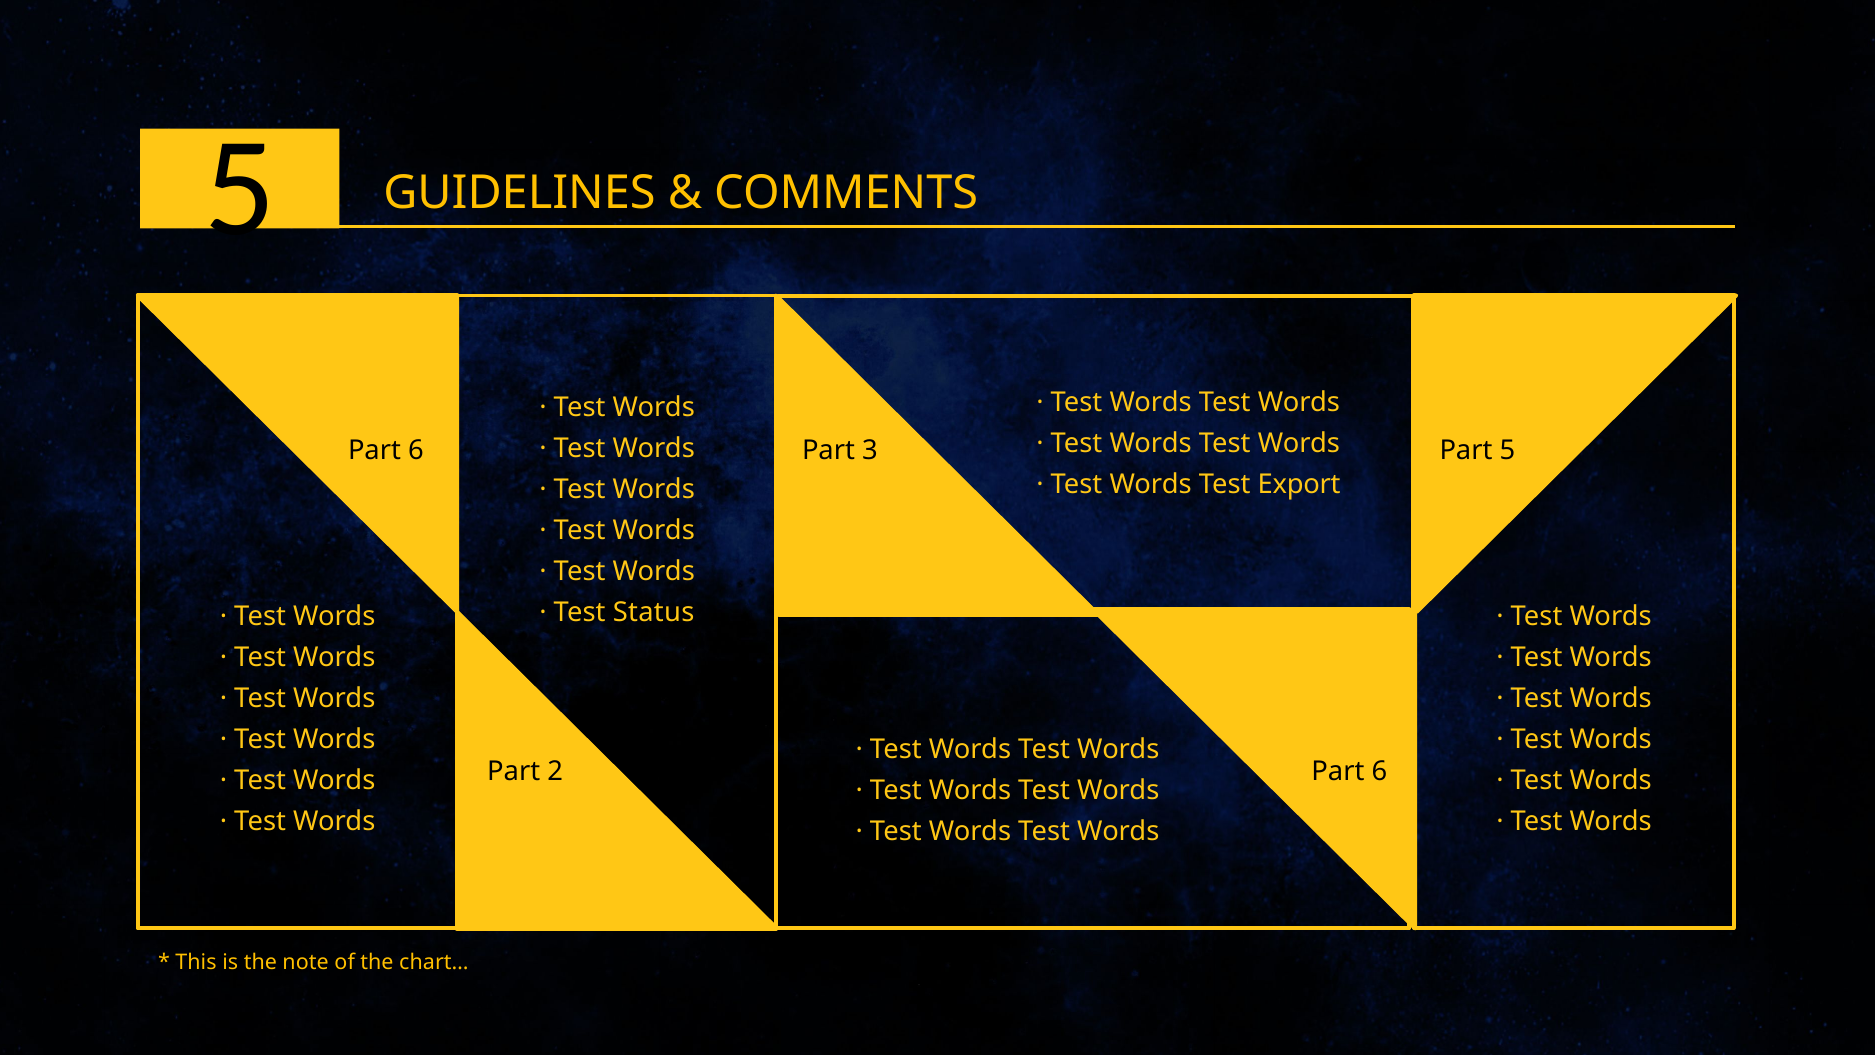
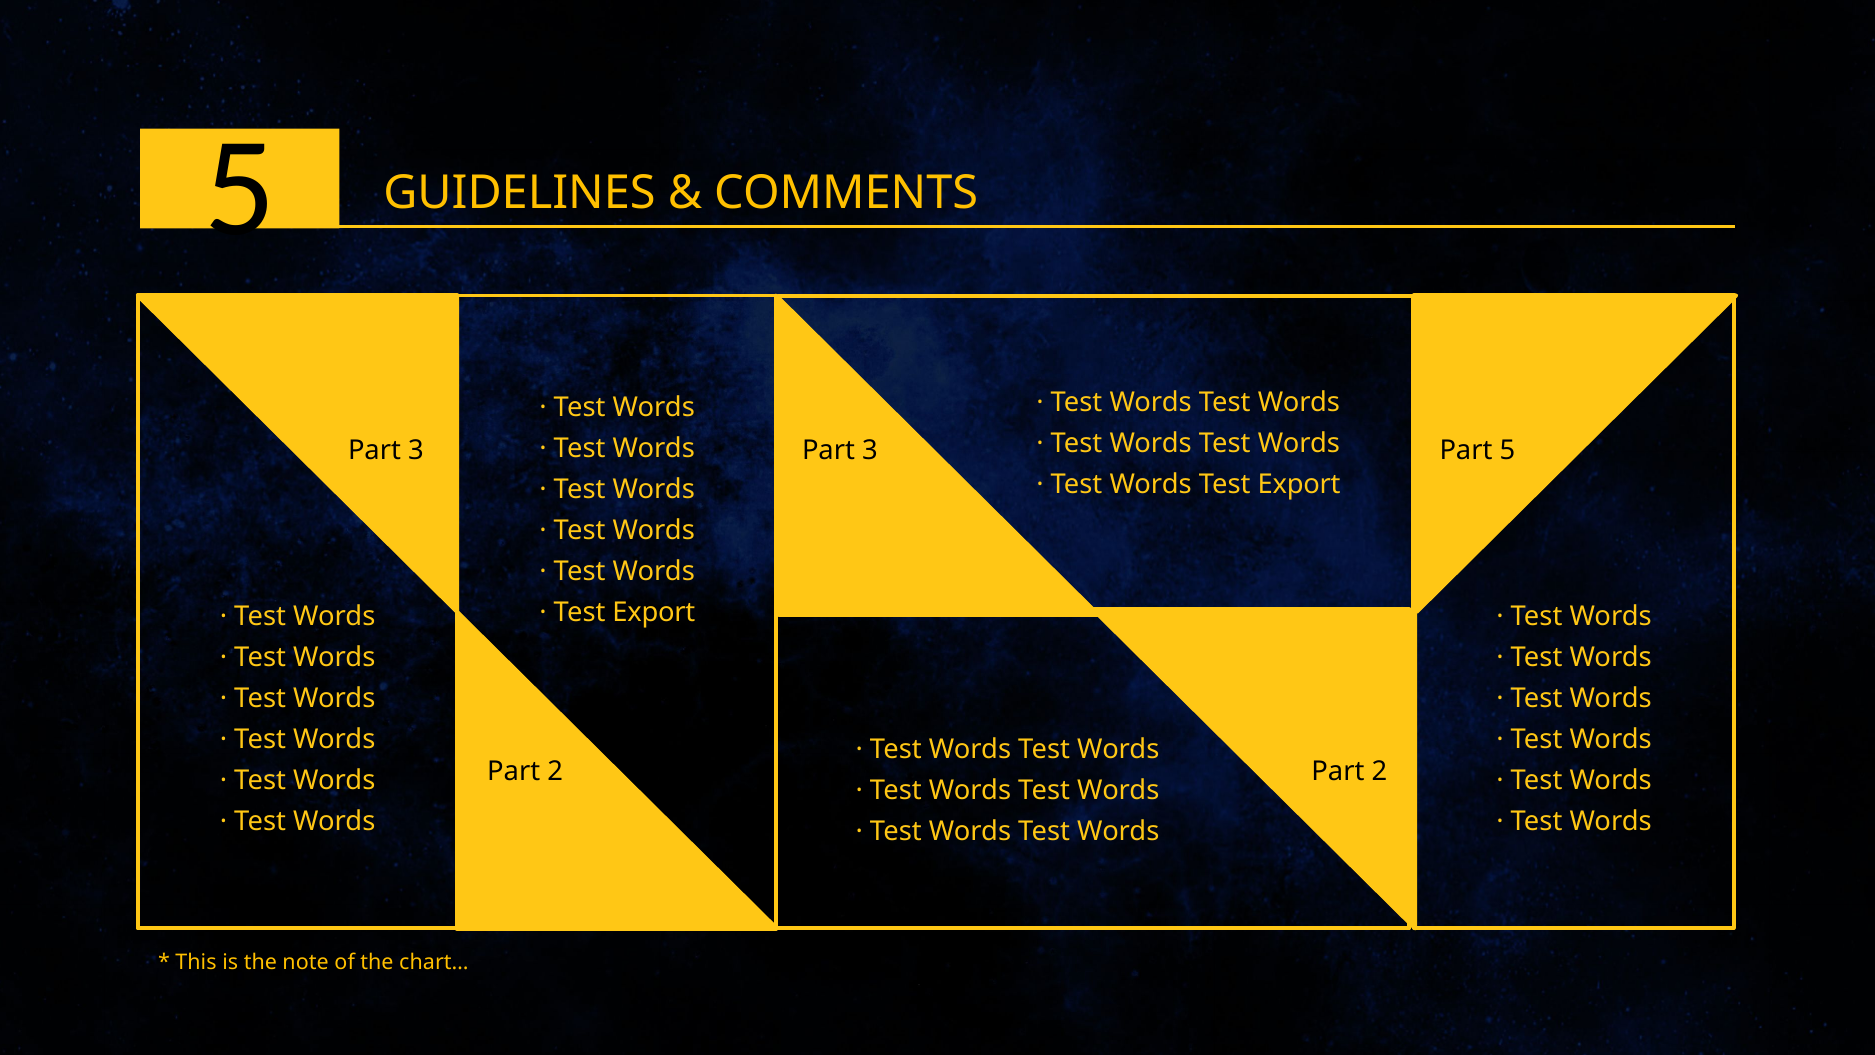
6 at (416, 450): 6 -> 3
Status at (654, 612): Status -> Export
6 at (1379, 771): 6 -> 2
